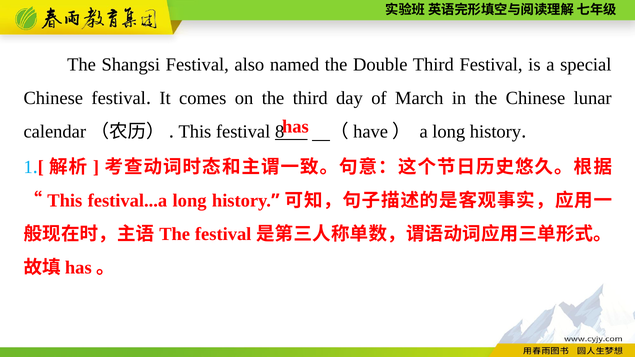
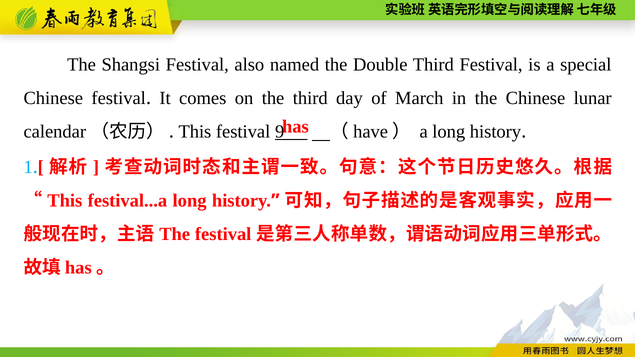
8: 8 -> 9
